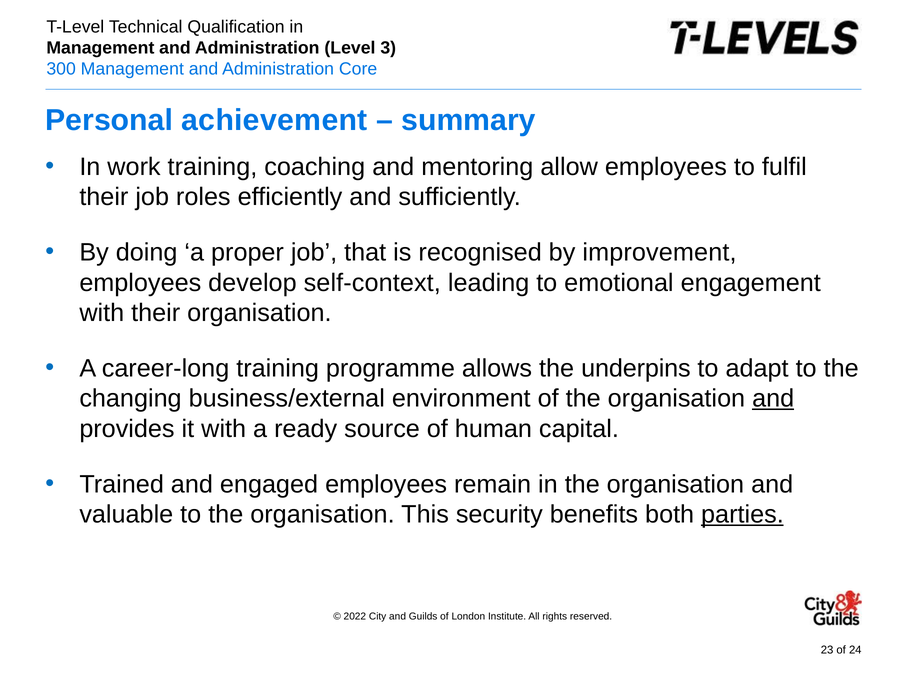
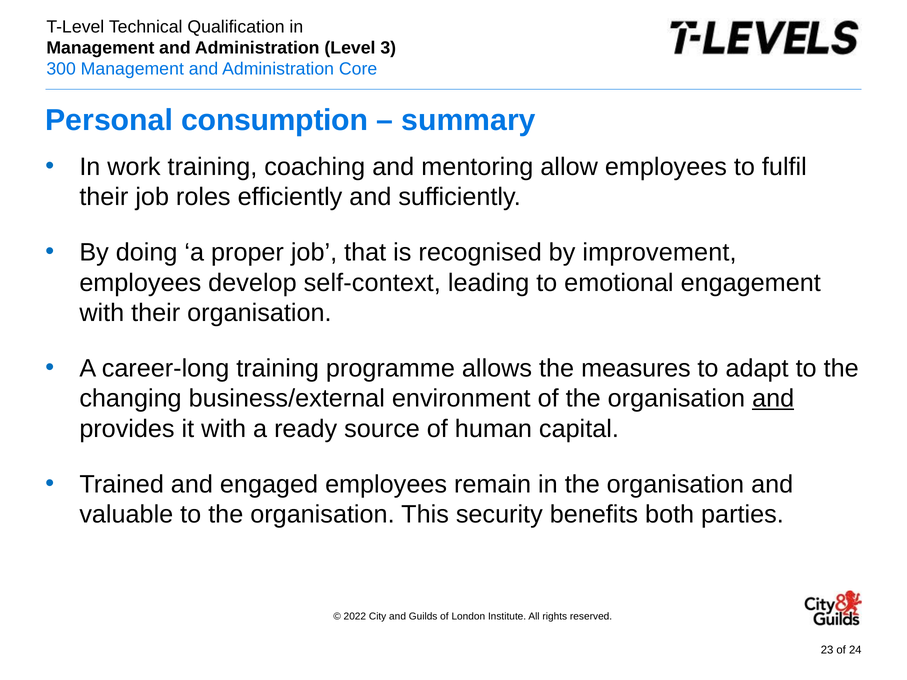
achievement: achievement -> consumption
underpins: underpins -> measures
parties underline: present -> none
